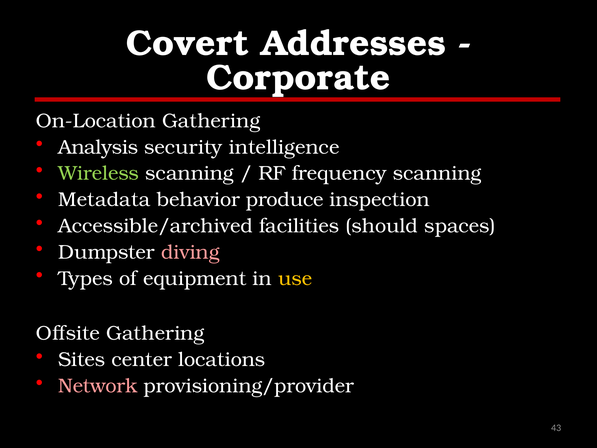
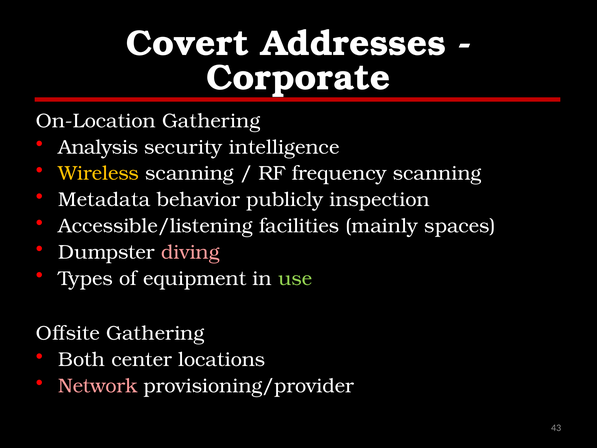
Wireless colour: light green -> yellow
produce: produce -> publicly
Accessible/archived: Accessible/archived -> Accessible/listening
should: should -> mainly
use colour: yellow -> light green
Sites: Sites -> Both
